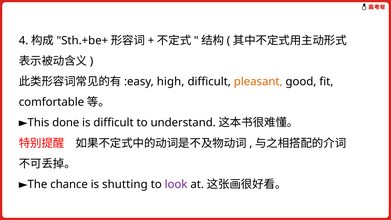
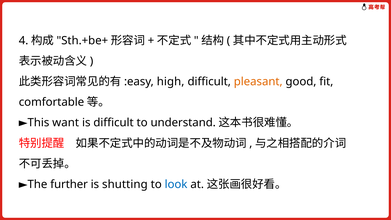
done: done -> want
chance: chance -> further
look colour: purple -> blue
